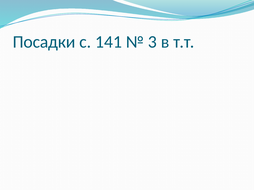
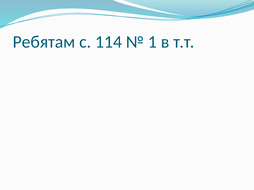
Посадки: Посадки -> Ребятам
141: 141 -> 114
3: 3 -> 1
